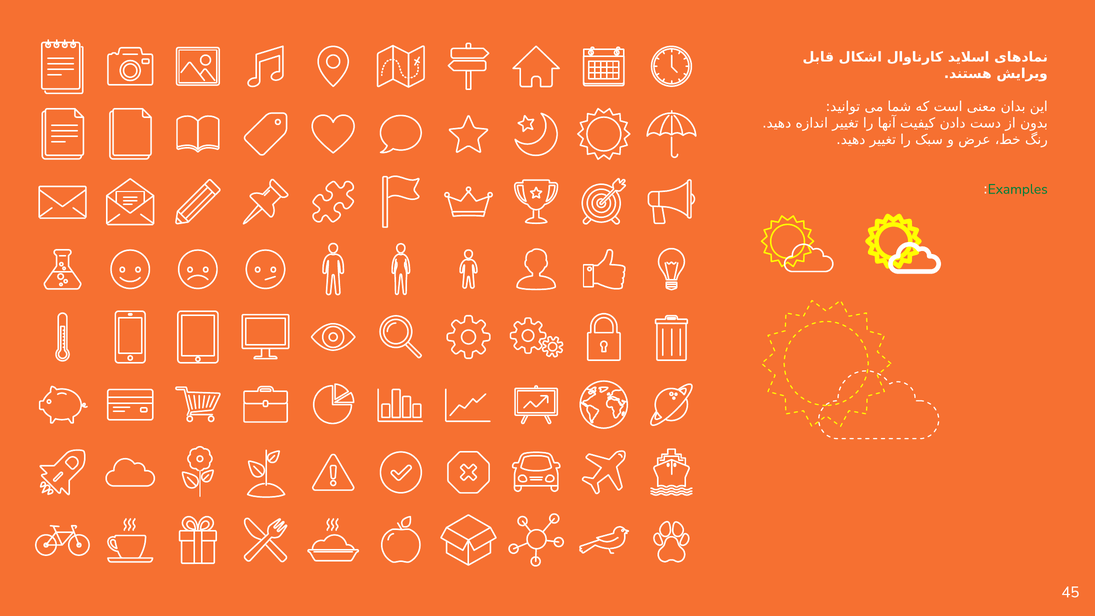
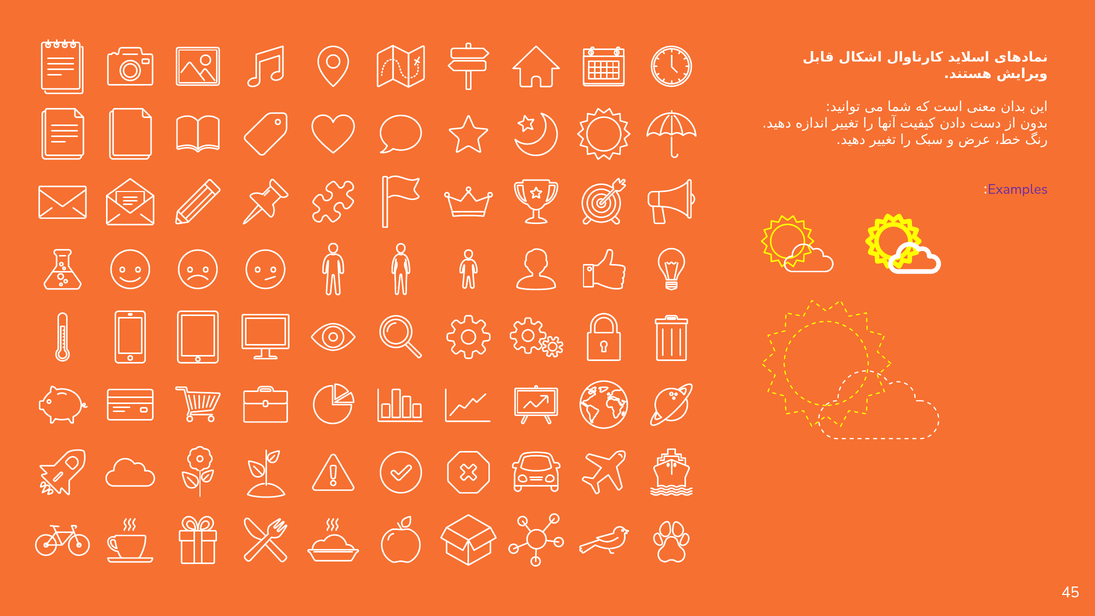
Examples colour: green -> purple
